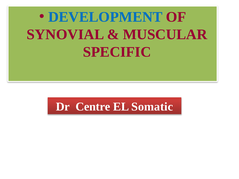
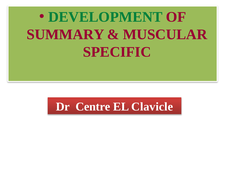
DEVELOPMENT colour: blue -> green
SYNOVIAL: SYNOVIAL -> SUMMARY
Somatic: Somatic -> Clavicle
